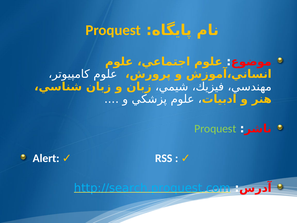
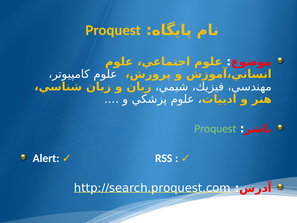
http://search.proquest.com colour: light blue -> white
